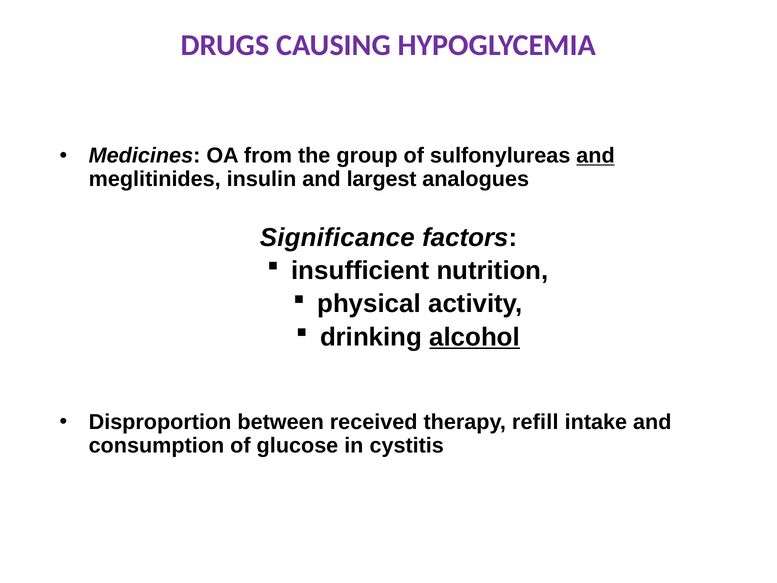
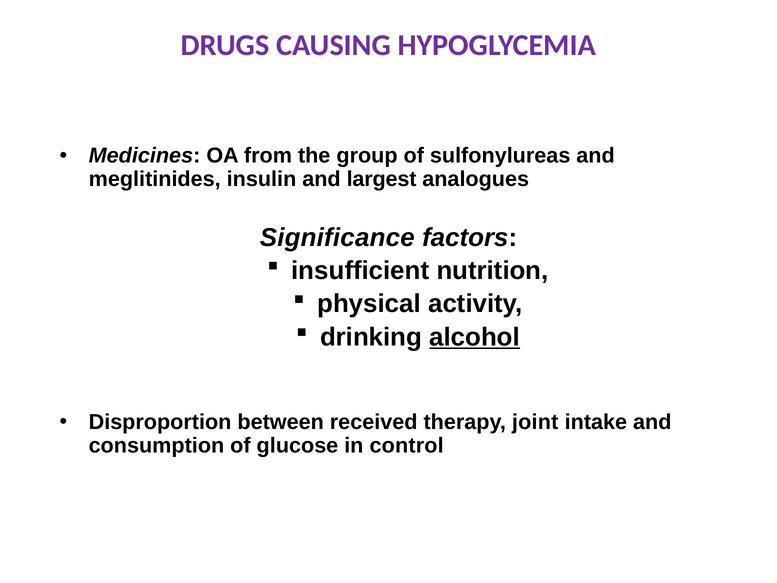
and at (596, 156) underline: present -> none
refill: refill -> joint
cystitis: cystitis -> control
